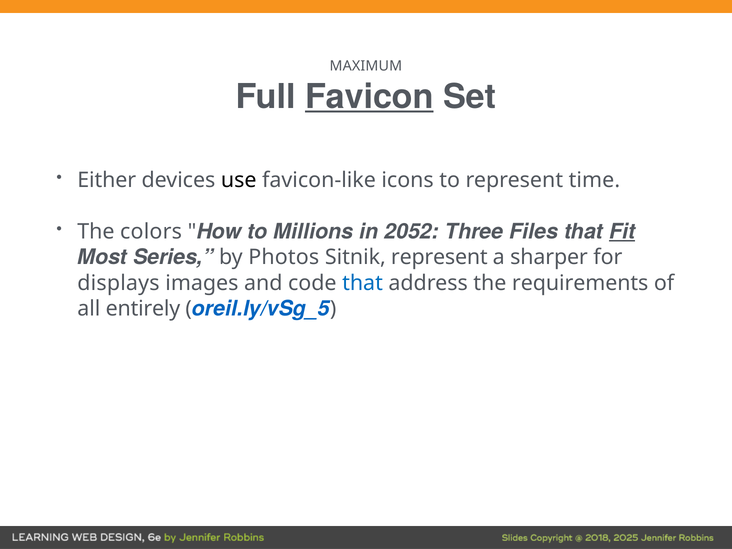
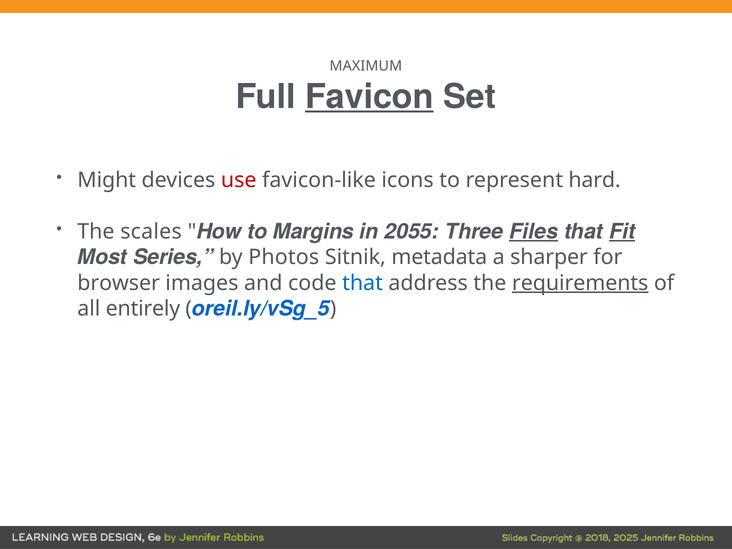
Either: Either -> Might
use colour: black -> red
time: time -> hard
colors: colors -> scales
Millions: Millions -> Margins
2052: 2052 -> 2055
Files underline: none -> present
Sitnik represent: represent -> metadata
displays: displays -> browser
requirements underline: none -> present
